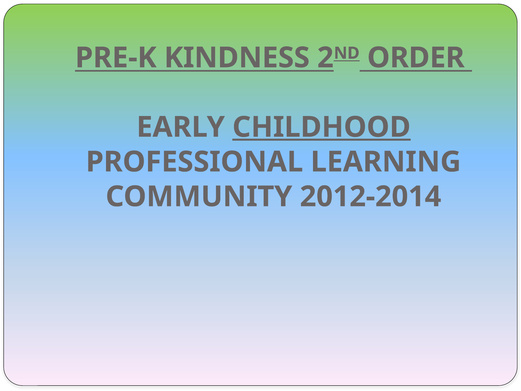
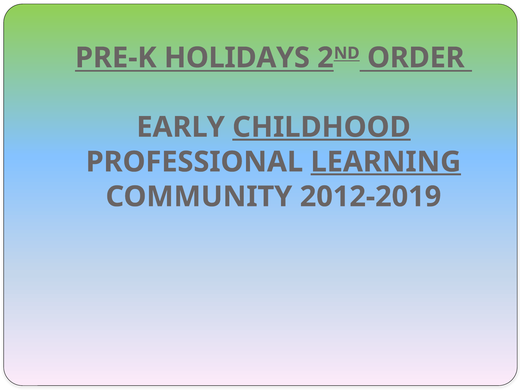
KINDNESS: KINDNESS -> HOLIDAYS
LEARNING underline: none -> present
2012-2014: 2012-2014 -> 2012-2019
